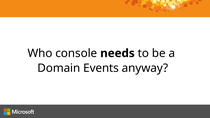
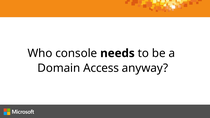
Events: Events -> Access
